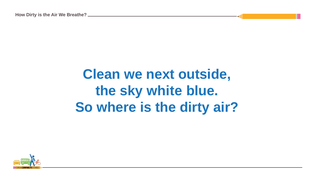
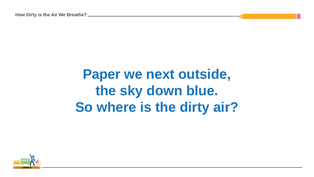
Clean: Clean -> Paper
white: white -> down
